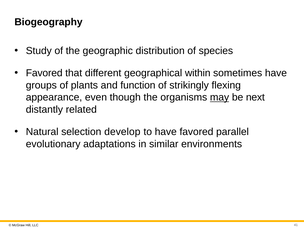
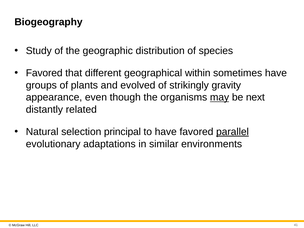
function: function -> evolved
flexing: flexing -> gravity
develop: develop -> principal
parallel underline: none -> present
